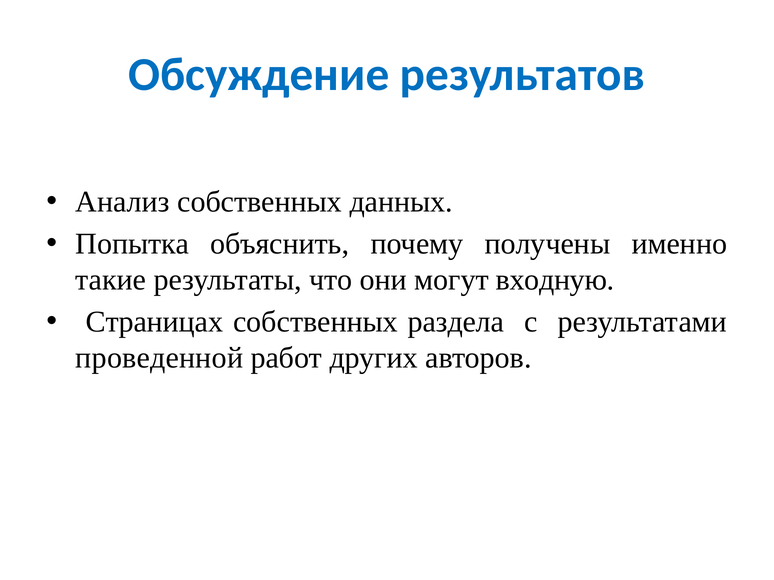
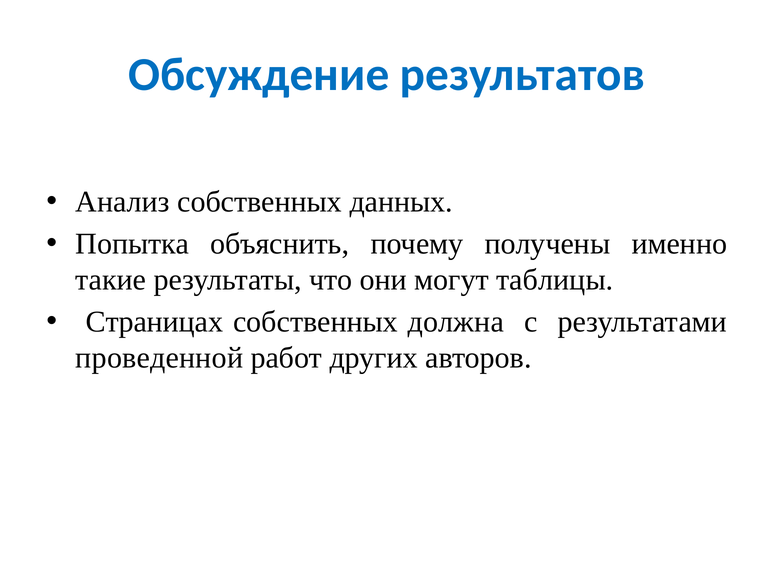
входную: входную -> таблицы
раздела: раздела -> должна
